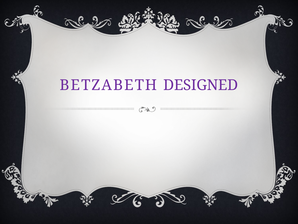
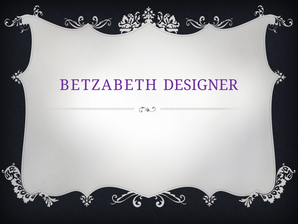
DESIGNED: DESIGNED -> DESIGNER
